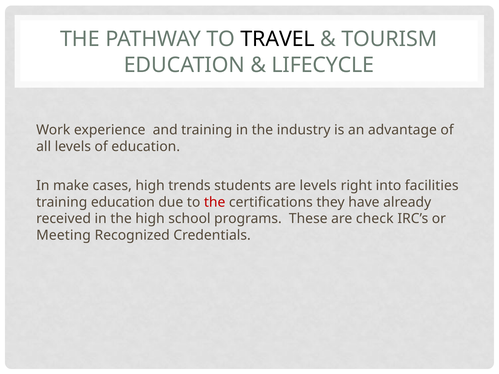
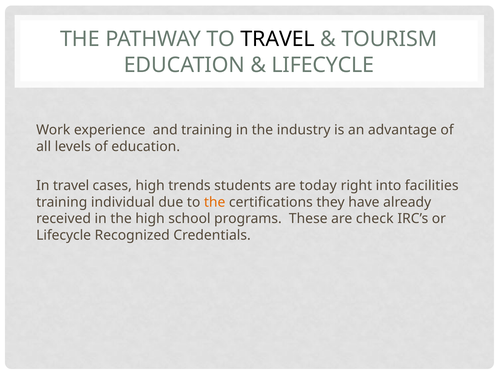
In make: make -> travel
are levels: levels -> today
training education: education -> individual
the at (215, 202) colour: red -> orange
Meeting at (64, 236): Meeting -> Lifecycle
